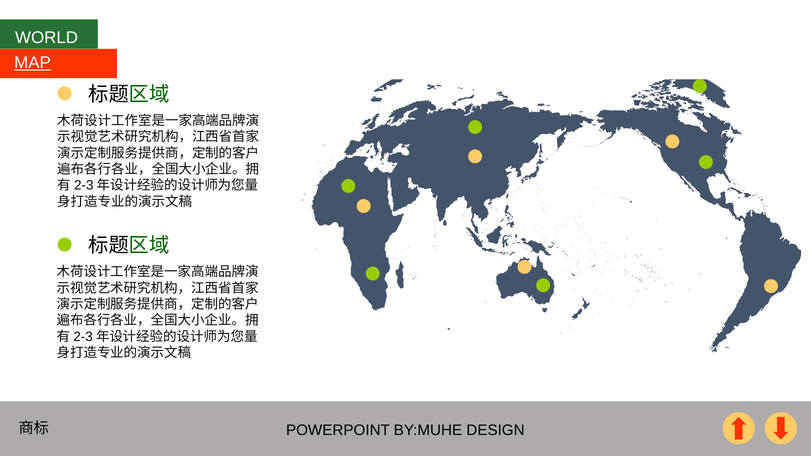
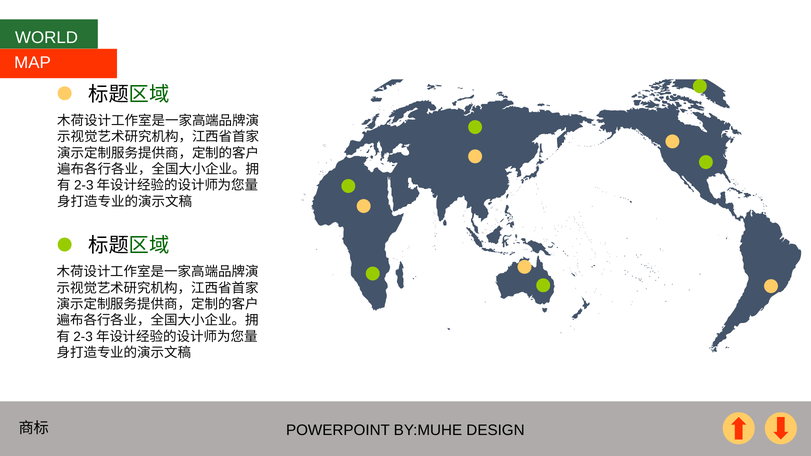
MAP underline: present -> none
